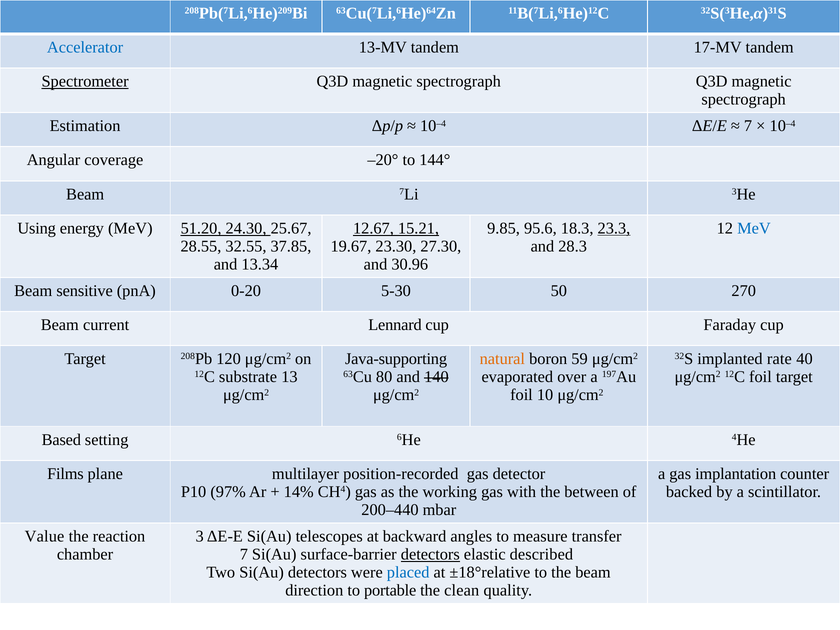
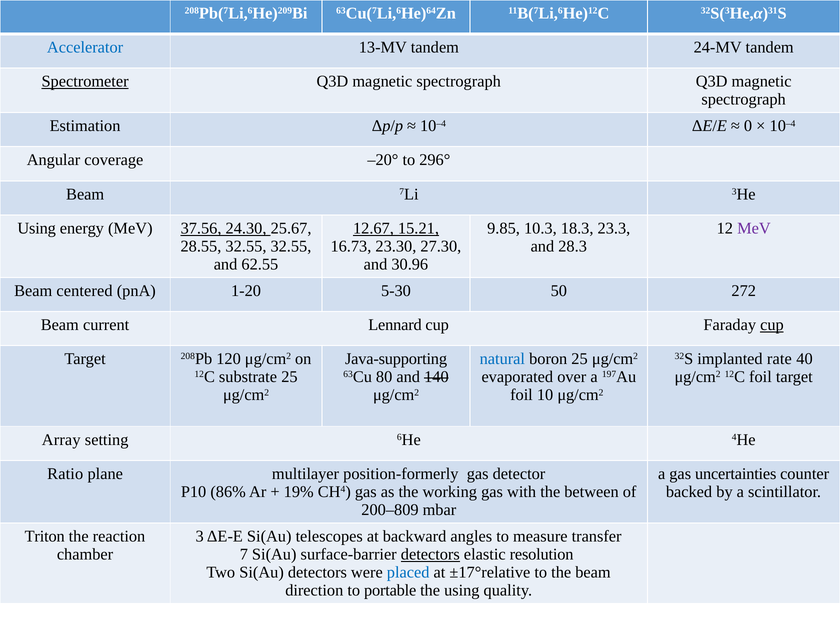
17-MV: 17-MV -> 24-MV
7 at (748, 126): 7 -> 0
144°: 144° -> 296°
51.20: 51.20 -> 37.56
95.6: 95.6 -> 10.3
23.3 underline: present -> none
MeV at (754, 228) colour: blue -> purple
32.55 37.85: 37.85 -> 32.55
19.67: 19.67 -> 16.73
13.34: 13.34 -> 62.55
sensitive: sensitive -> centered
0-20: 0-20 -> 1-20
270: 270 -> 272
cup at (772, 325) underline: none -> present
natural colour: orange -> blue
boron 59: 59 -> 25
substrate 13: 13 -> 25
Based: Based -> Array
Films: Films -> Ratio
position-recorded: position-recorded -> position-formerly
implantation: implantation -> uncertainties
97%: 97% -> 86%
14%: 14% -> 19%
200–440: 200–440 -> 200–809
Value: Value -> Triton
described: described -> resolution
±18°relative: ±18°relative -> ±17°relative
the clean: clean -> using
